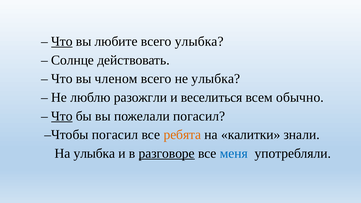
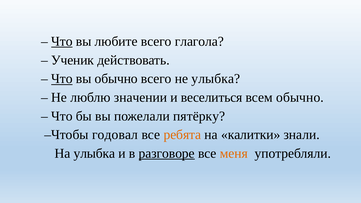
всего улыбка: улыбка -> глагола
Солнце: Солнце -> Ученик
Что at (62, 79) underline: none -> present
вы членом: членом -> обычно
разожгли: разожгли -> значении
Что at (62, 116) underline: present -> none
пожелали погасил: погасил -> пятёрку
Чтобы погасил: погасил -> годовал
меня colour: blue -> orange
